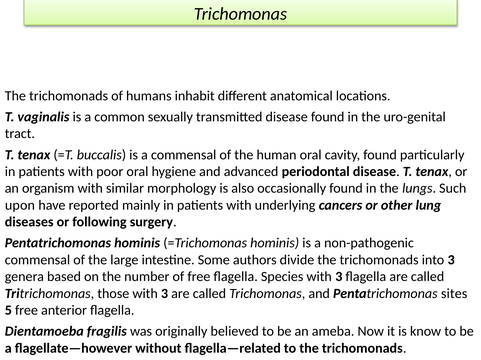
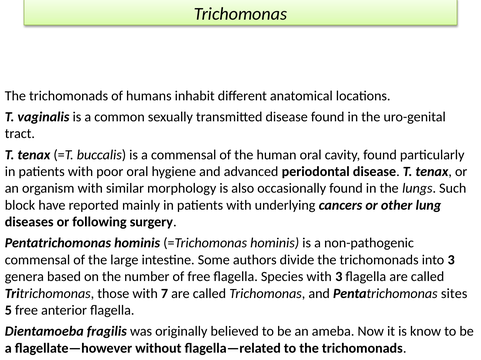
upon: upon -> block
those with 3: 3 -> 7
